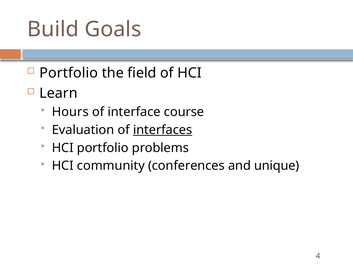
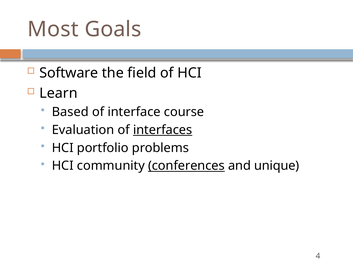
Build: Build -> Most
Portfolio at (69, 73): Portfolio -> Software
Hours: Hours -> Based
conferences underline: none -> present
